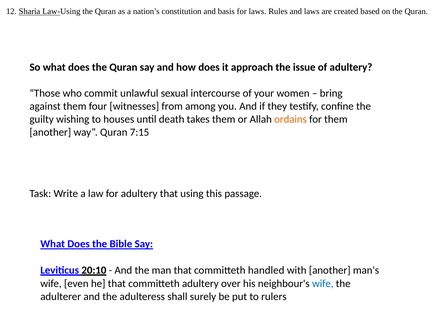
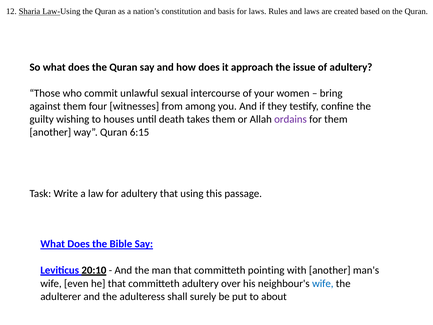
ordains colour: orange -> purple
7:15: 7:15 -> 6:15
handled: handled -> pointing
rulers: rulers -> about
